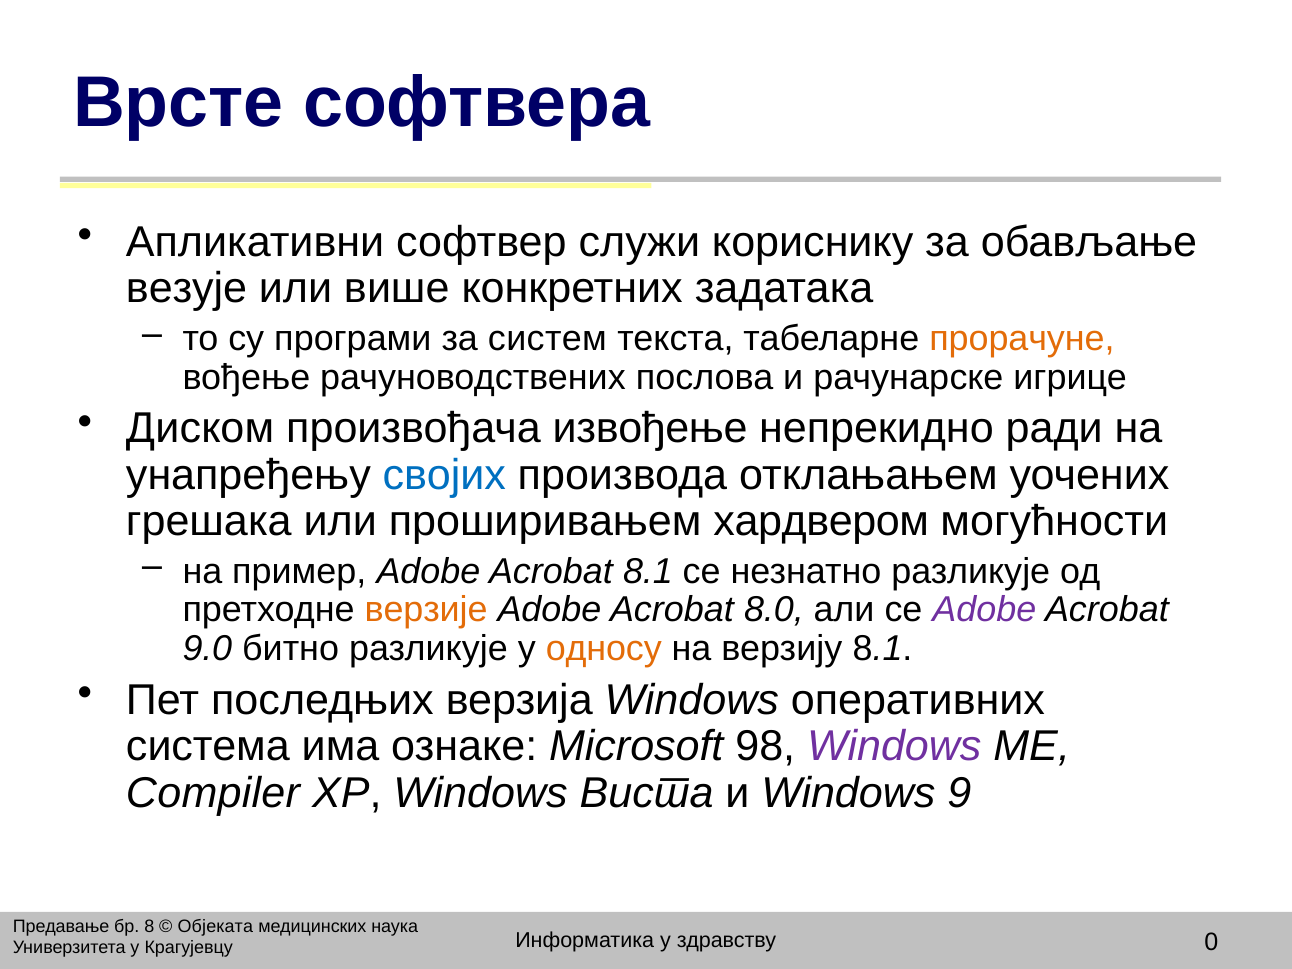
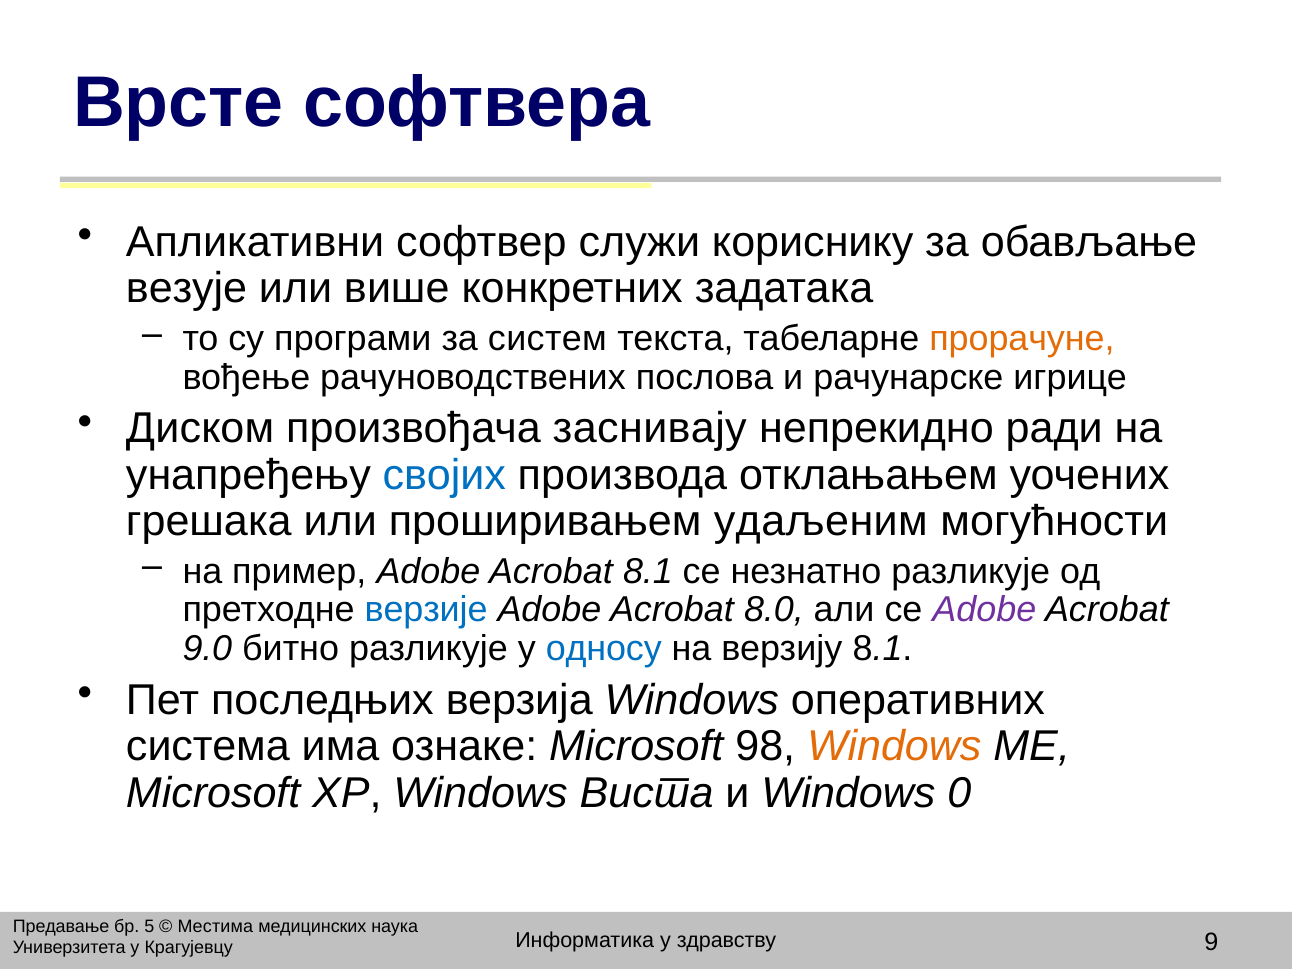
извођење: извођење -> заснивају
хардвером: хардвером -> удаљеним
верзије colour: orange -> blue
односу colour: orange -> blue
Windows at (894, 746) colour: purple -> orange
Compiler at (213, 793): Compiler -> Microsoft
9: 9 -> 0
8: 8 -> 5
Објеката: Објеката -> Местима
0: 0 -> 9
